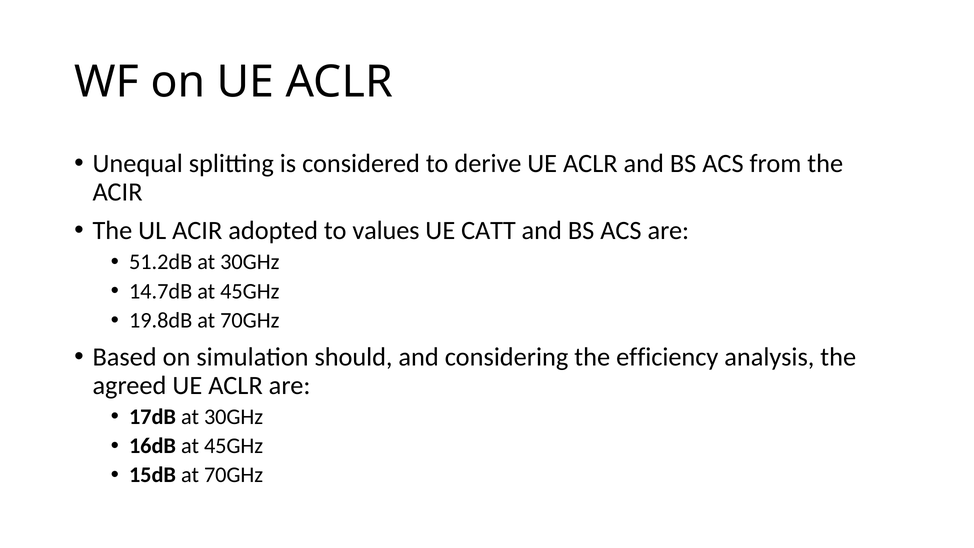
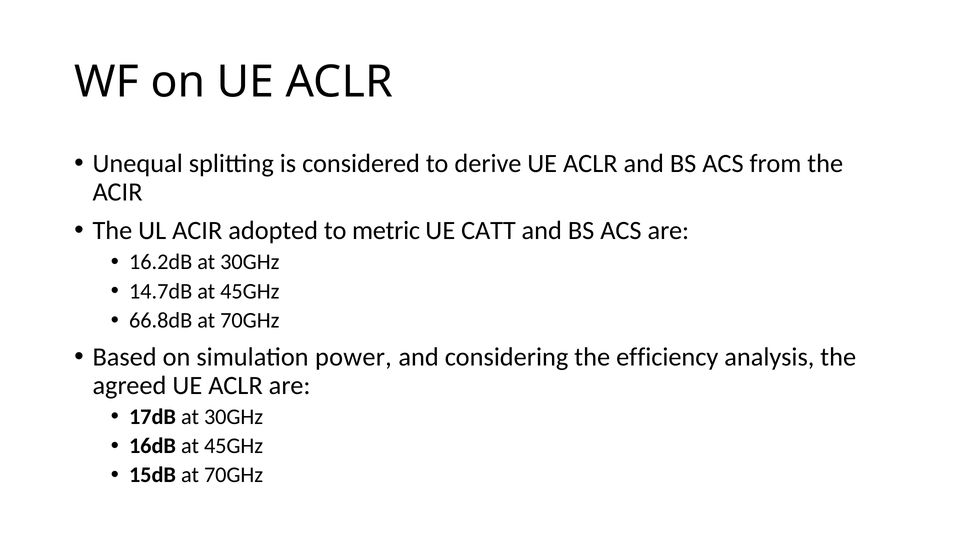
values: values -> metric
51.2dB: 51.2dB -> 16.2dB
19.8dB: 19.8dB -> 66.8dB
should: should -> power
